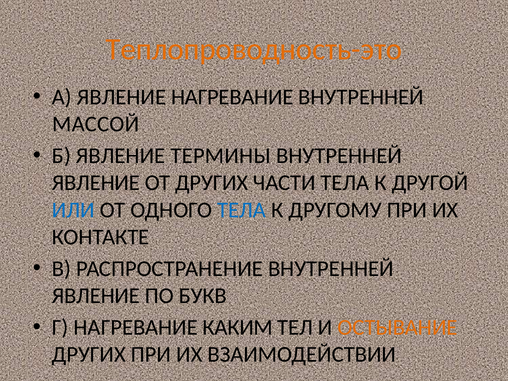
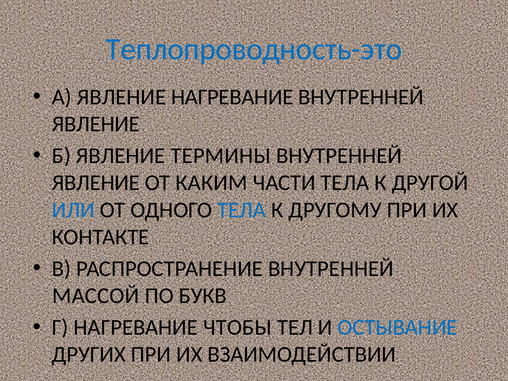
Теплопроводность-это colour: orange -> blue
МАССОЙ at (96, 124): МАССОЙ -> ЯВЛЕНИЕ
ОТ ДРУГИХ: ДРУГИХ -> КАКИМ
ЯВЛЕНИЕ at (96, 296): ЯВЛЕНИЕ -> МАССОЙ
КАКИМ: КАКИМ -> ЧТОБЫ
ОСТЫВАНИЕ colour: orange -> blue
